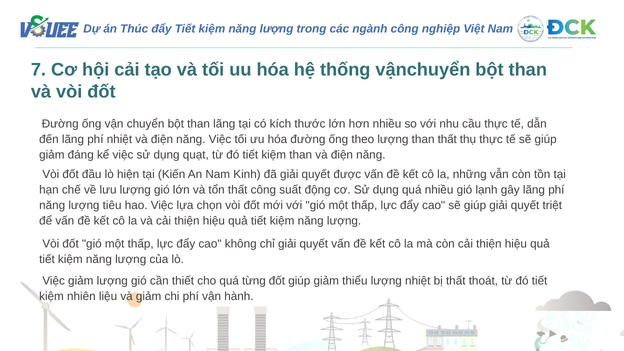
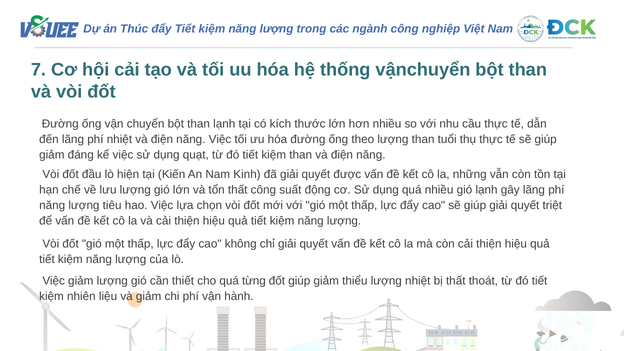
than lãng: lãng -> lạnh
than thất: thất -> tuổi
